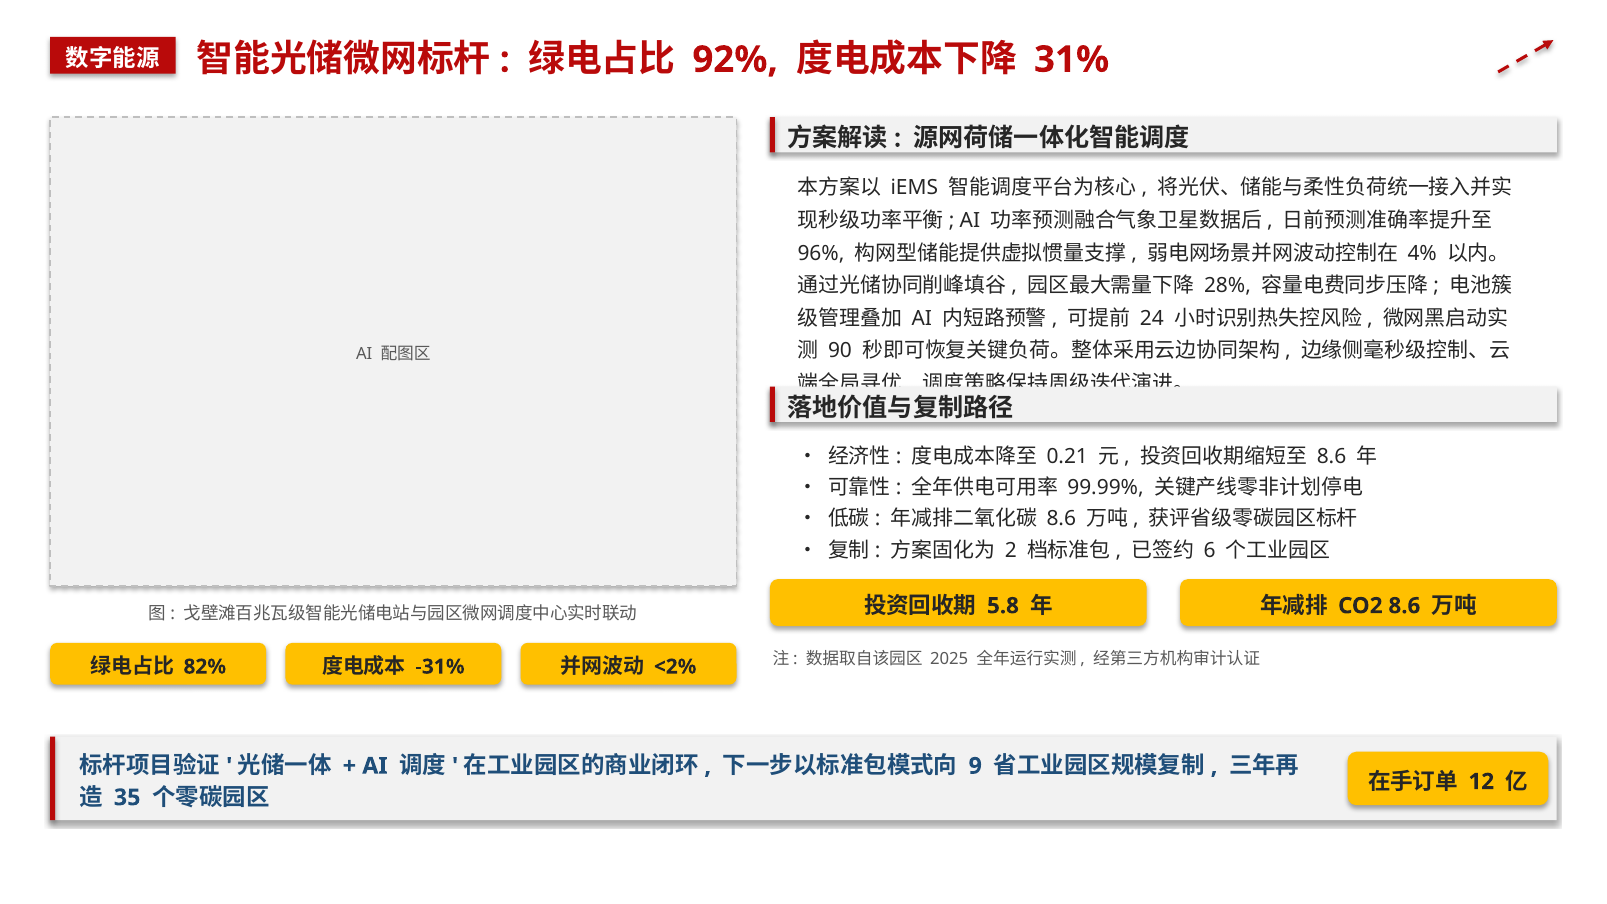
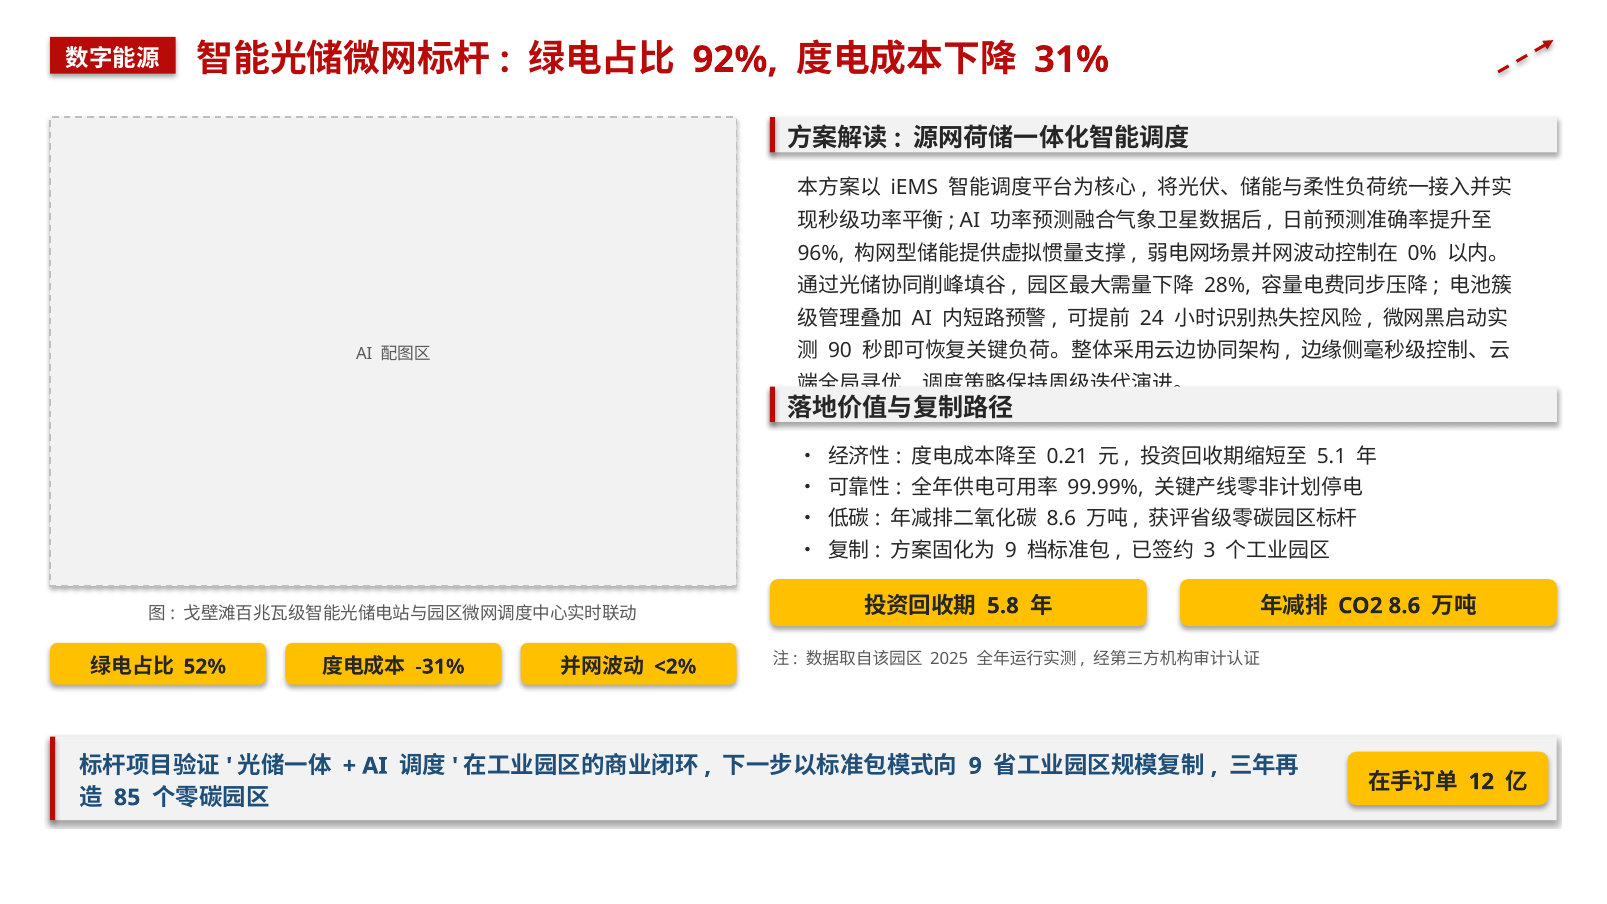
4%: 4% -> 0%
8.6 at (1332, 456): 8.6 -> 5.1
2 at (1011, 550): 2 -> 9
6: 6 -> 3
82%: 82% -> 52%
35: 35 -> 85
